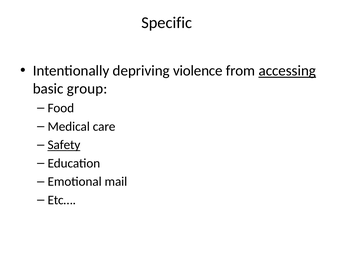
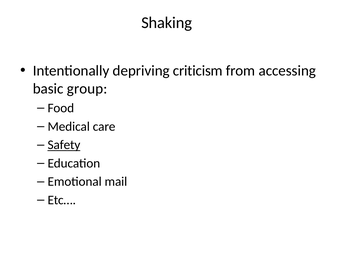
Specific: Specific -> Shaking
violence: violence -> criticism
accessing underline: present -> none
